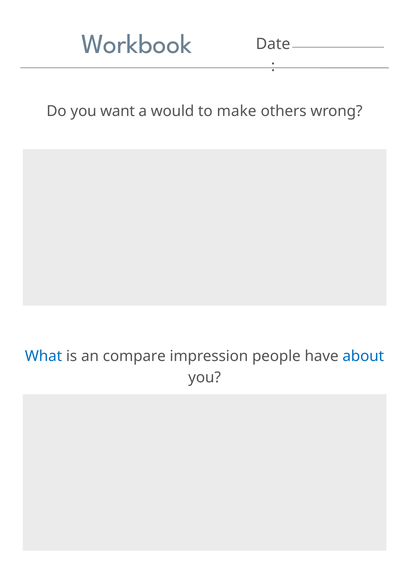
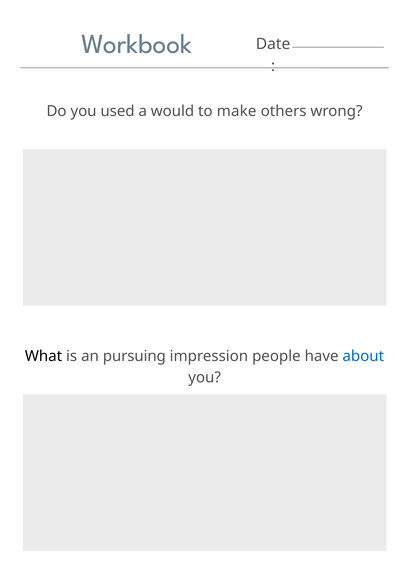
want: want -> used
What colour: blue -> black
compare: compare -> pursuing
